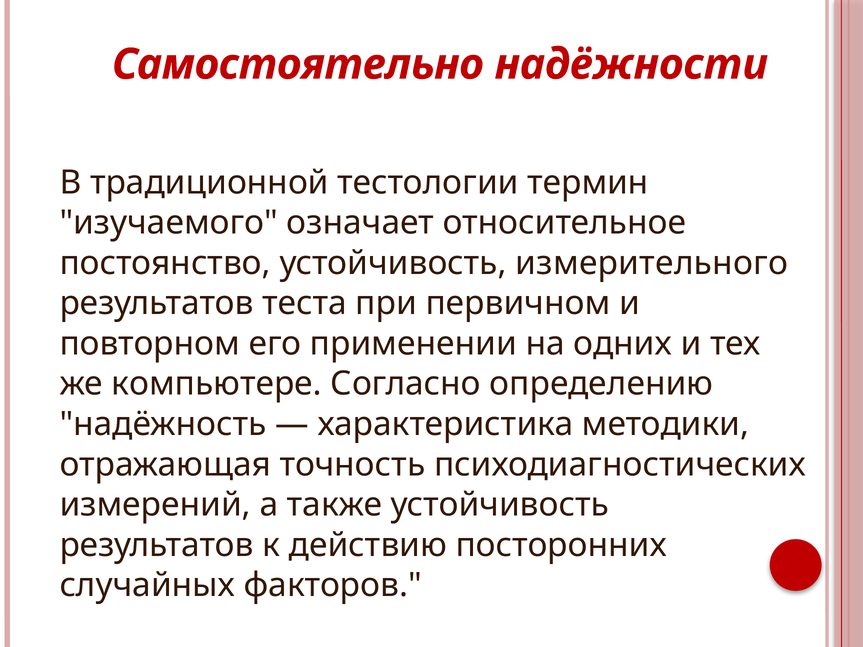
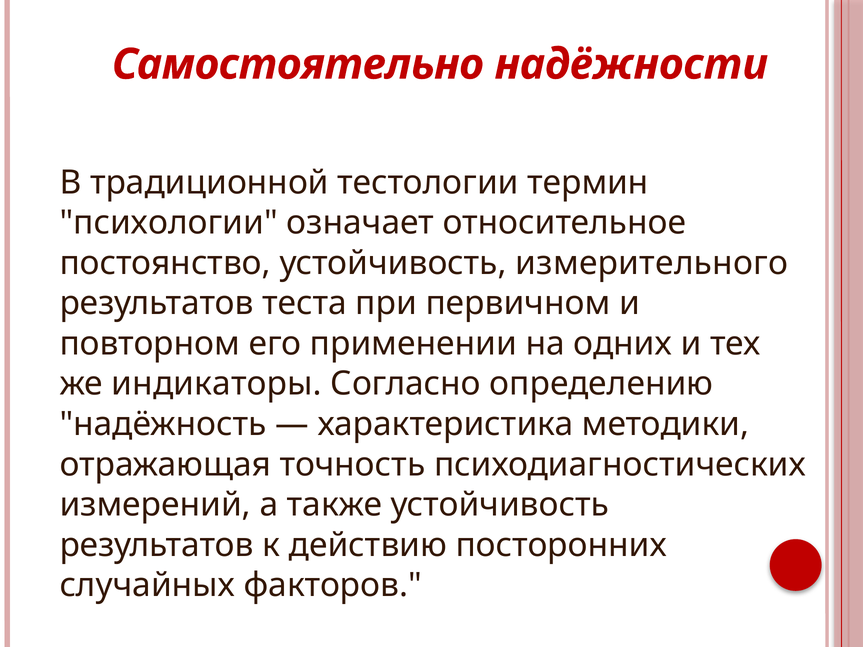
изучаемого: изучаемого -> психологии
компьютере: компьютере -> индикаторы
